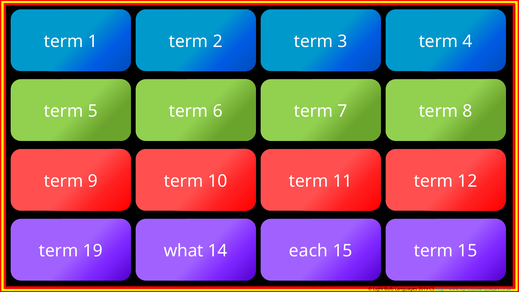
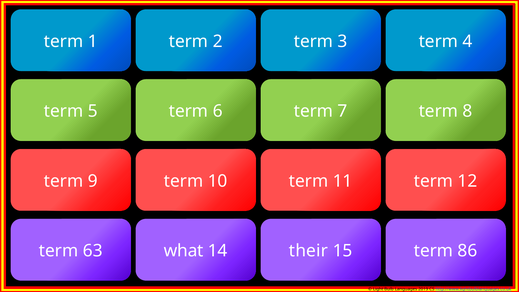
19: 19 -> 63
each: each -> their
term 15: 15 -> 86
